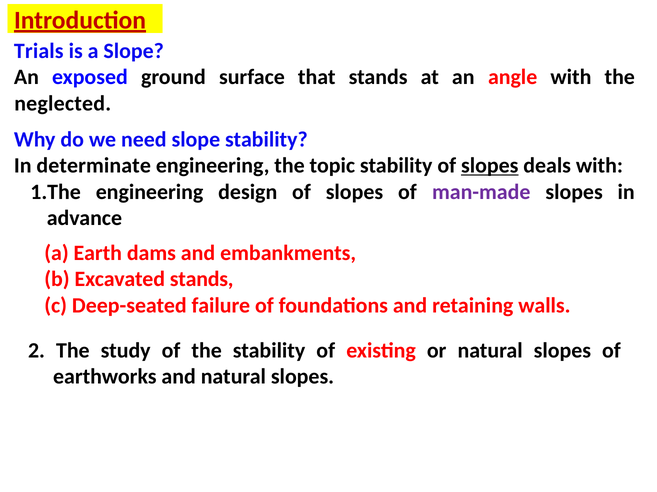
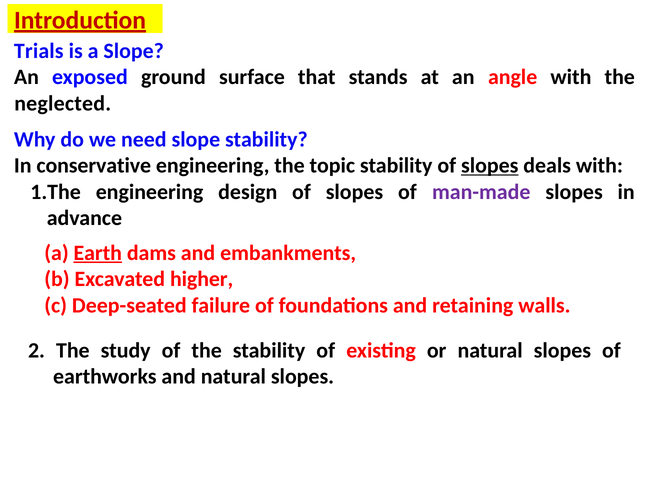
determinate: determinate -> conservative
Earth underline: none -> present
Excavated stands: stands -> higher
